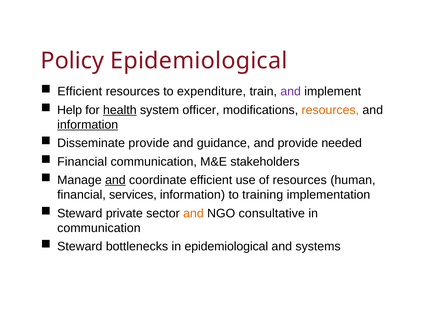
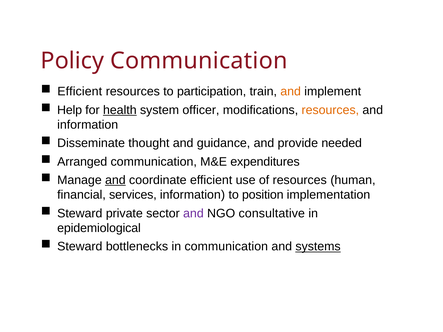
Policy Epidemiological: Epidemiological -> Communication
expenditure: expenditure -> participation
and at (291, 92) colour: purple -> orange
information at (88, 125) underline: present -> none
Disseminate provide: provide -> thought
Financial at (82, 162): Financial -> Arranged
stakeholders: stakeholders -> expenditures
training: training -> position
and at (193, 214) colour: orange -> purple
communication at (99, 228): communication -> epidemiological
in epidemiological: epidemiological -> communication
systems underline: none -> present
